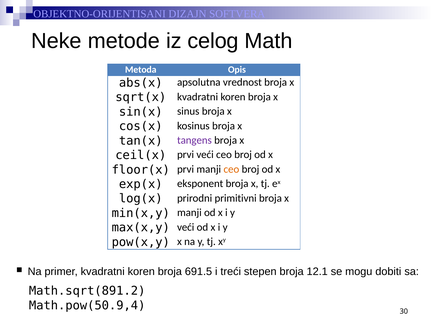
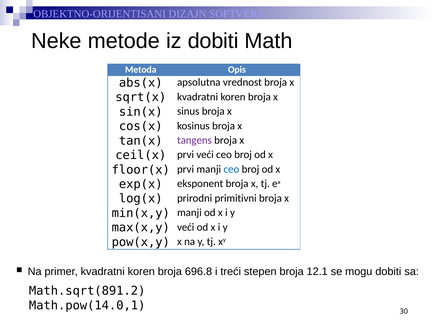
iz celog: celog -> dobiti
ceo at (231, 169) colour: orange -> blue
691.5: 691.5 -> 696.8
Math.pow(50.9,4: Math.pow(50.9,4 -> Math.pow(14.0,1
